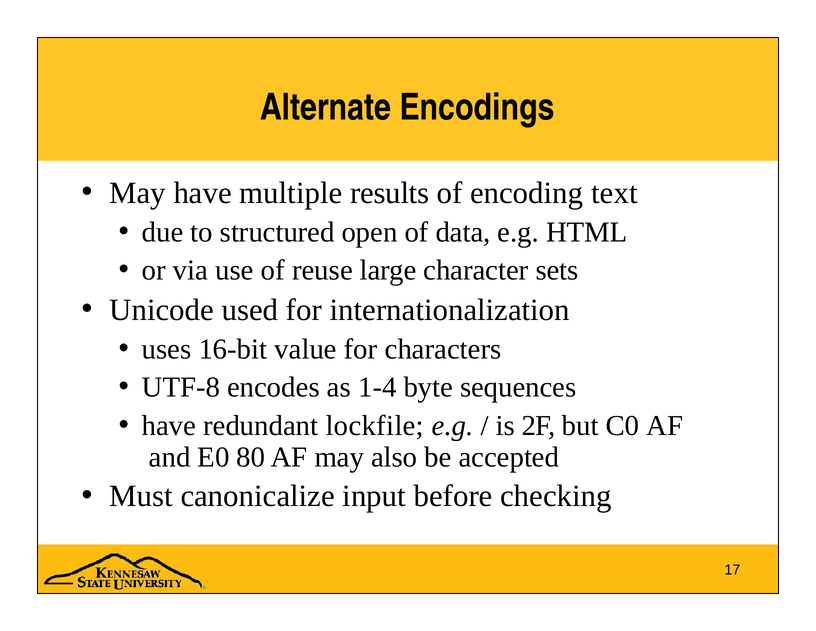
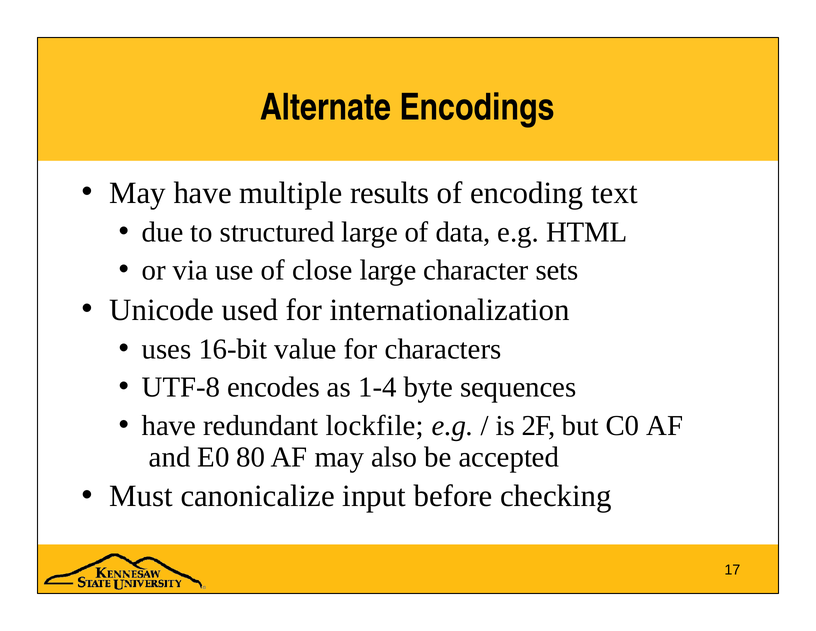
structured open: open -> large
reuse: reuse -> close
